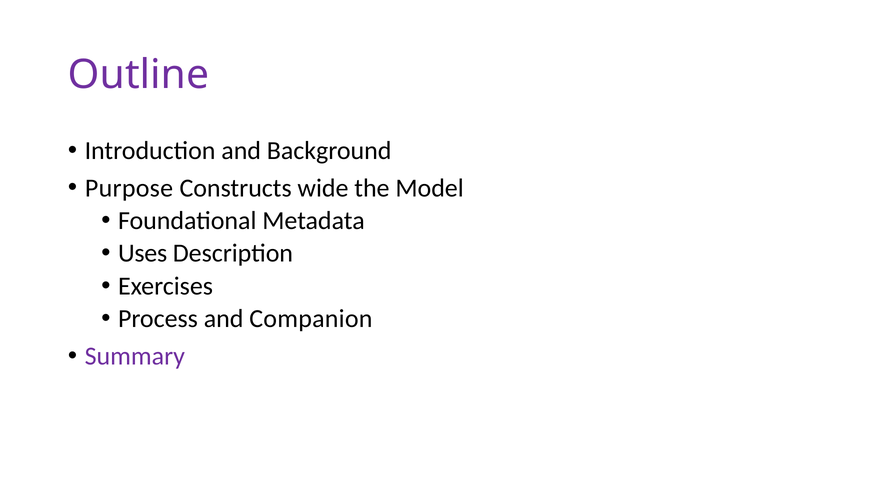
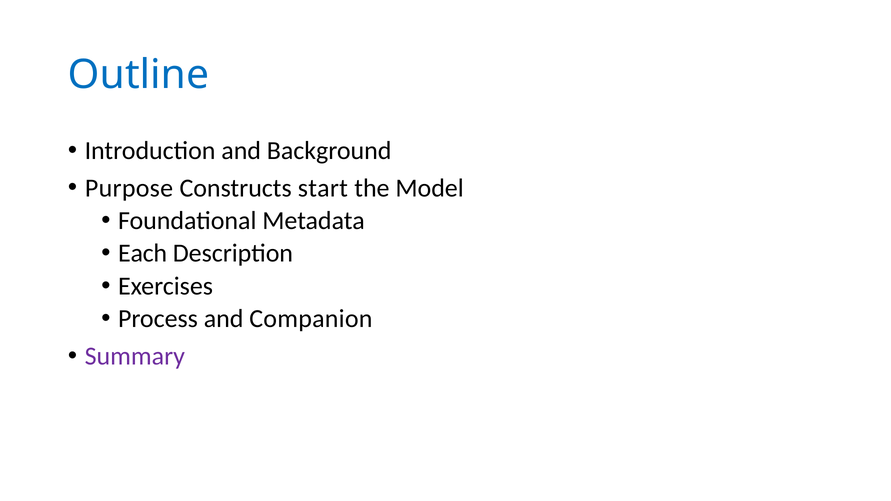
Outline colour: purple -> blue
wide: wide -> start
Uses: Uses -> Each
